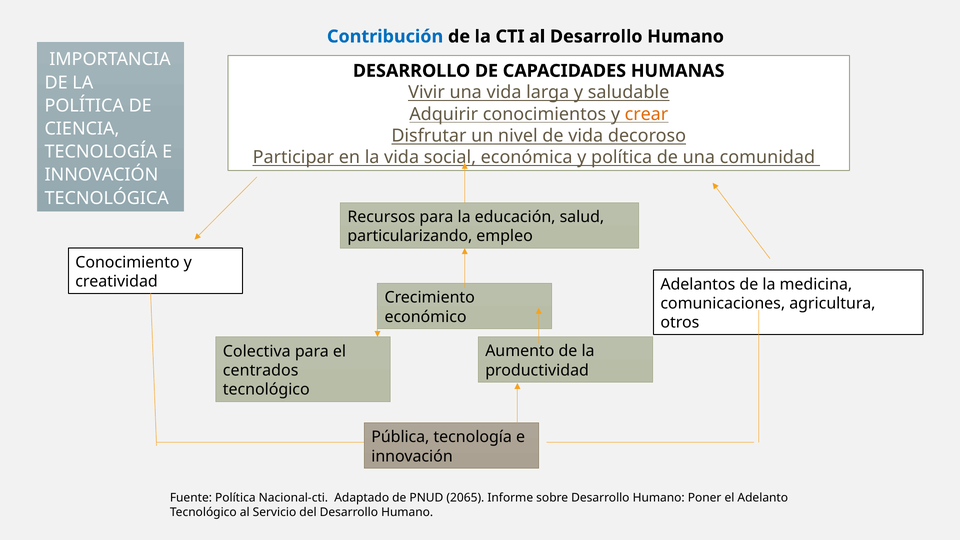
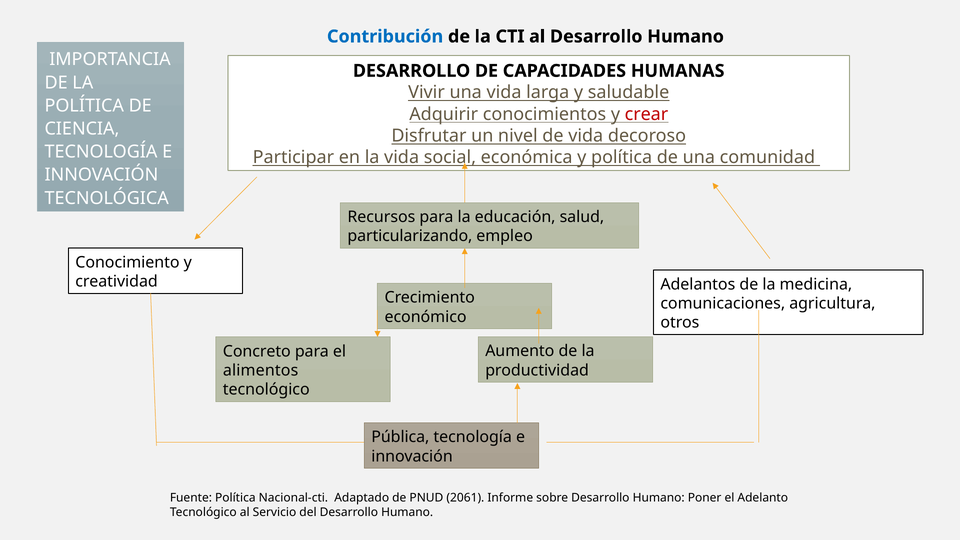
crear colour: orange -> red
Colectiva: Colectiva -> Concreto
centrados: centrados -> alimentos
2065: 2065 -> 2061
